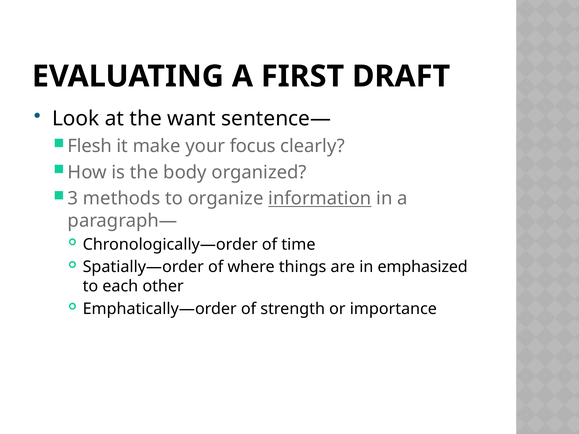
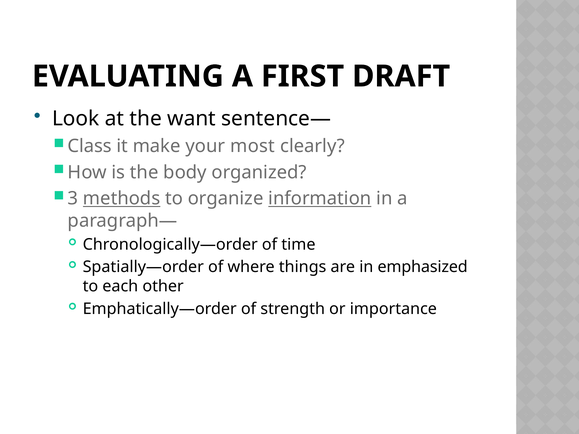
Flesh: Flesh -> Class
focus: focus -> most
methods underline: none -> present
